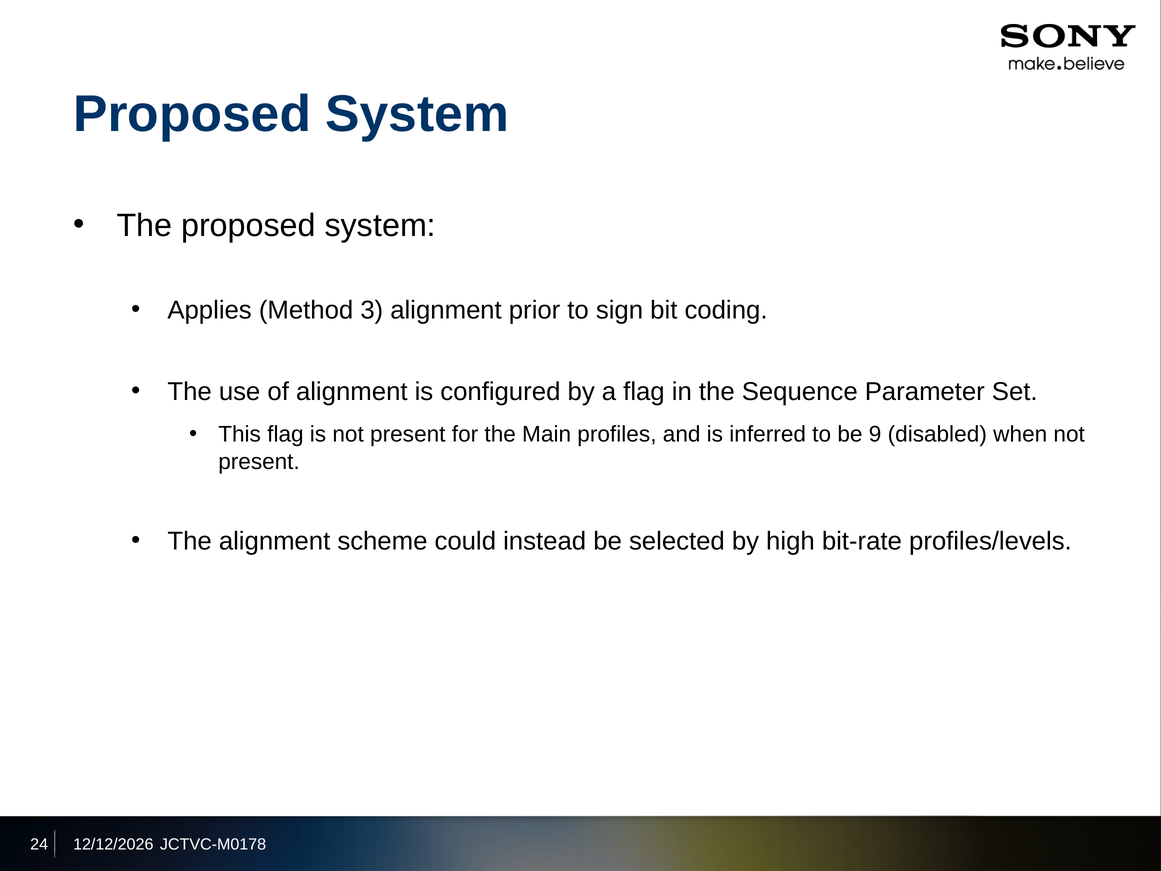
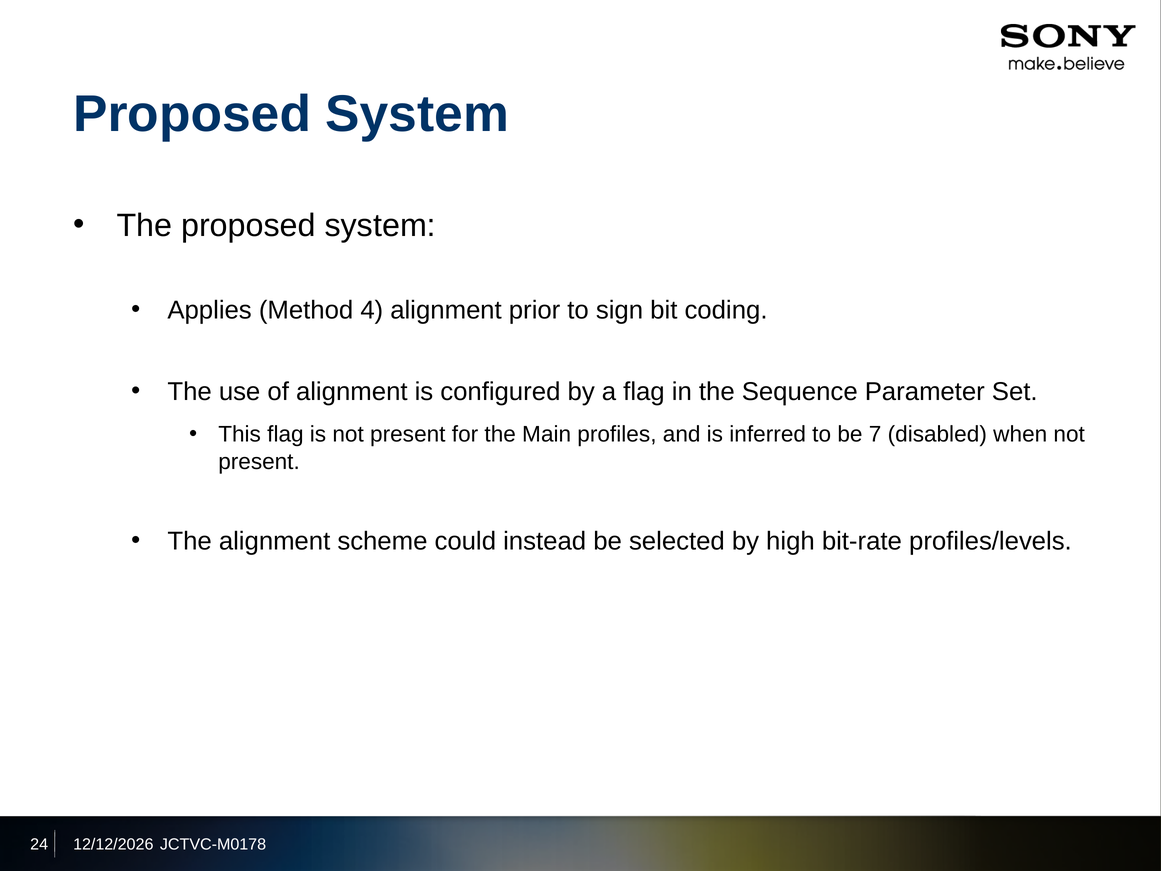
3: 3 -> 4
9: 9 -> 7
